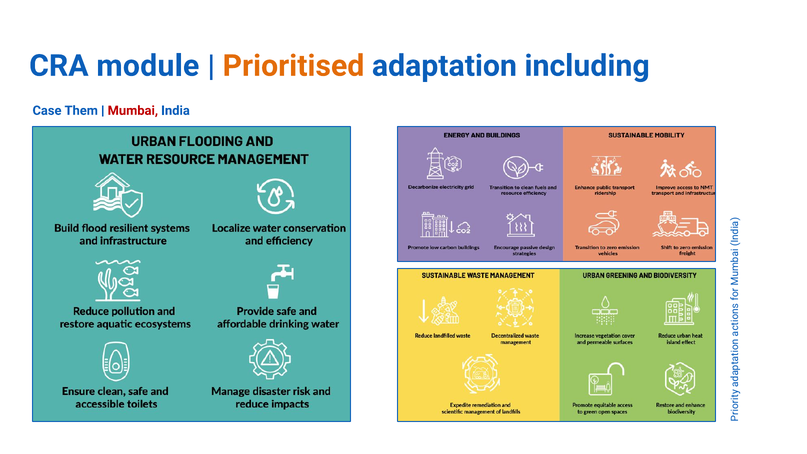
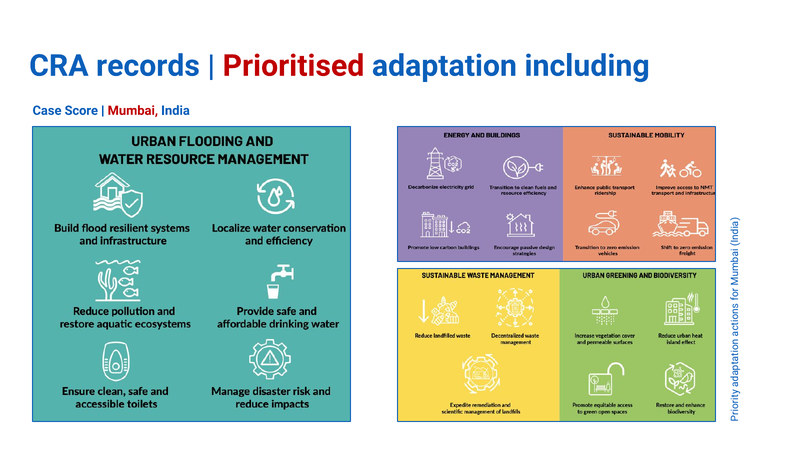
module: module -> records
Prioritised colour: orange -> red
Them: Them -> Score
